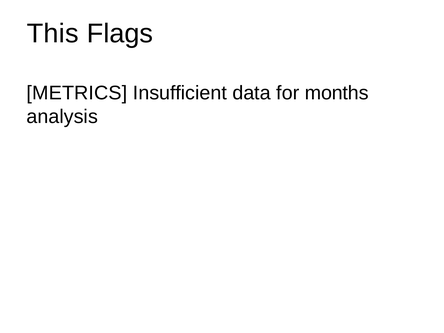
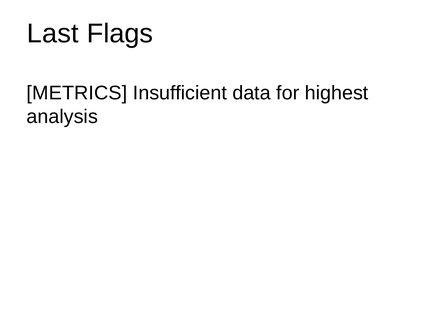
This: This -> Last
months: months -> highest
